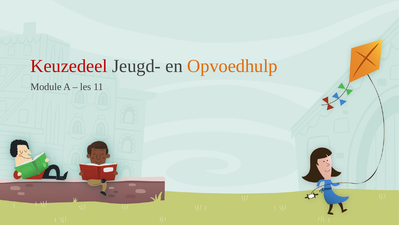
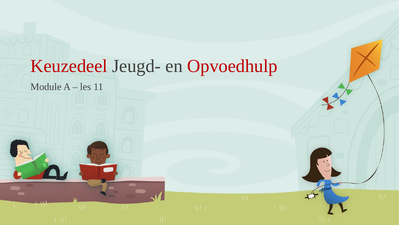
Opvoedhulp colour: orange -> red
